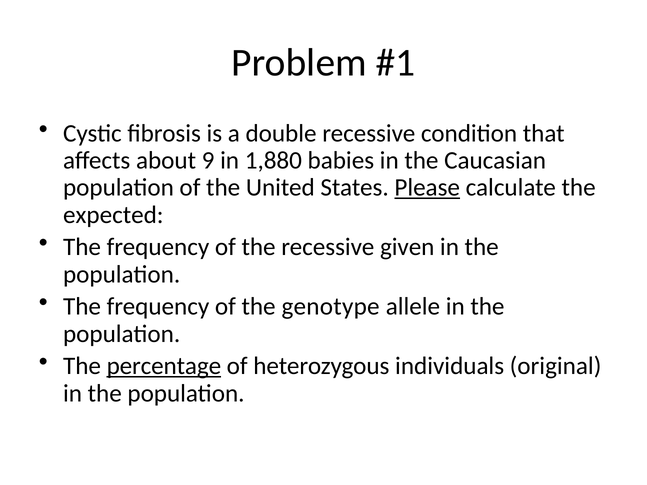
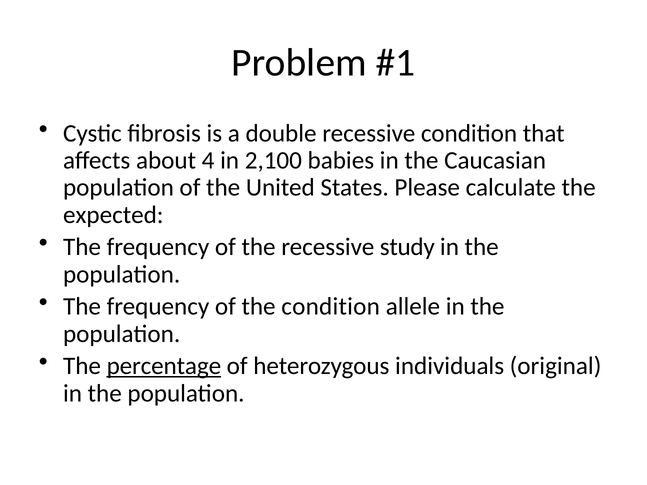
9: 9 -> 4
1,880: 1,880 -> 2,100
Please underline: present -> none
given: given -> study
the genotype: genotype -> condition
